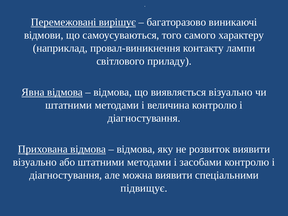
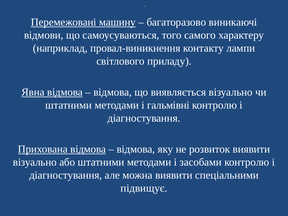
вирішує: вирішує -> машину
величина: величина -> гальмівні
